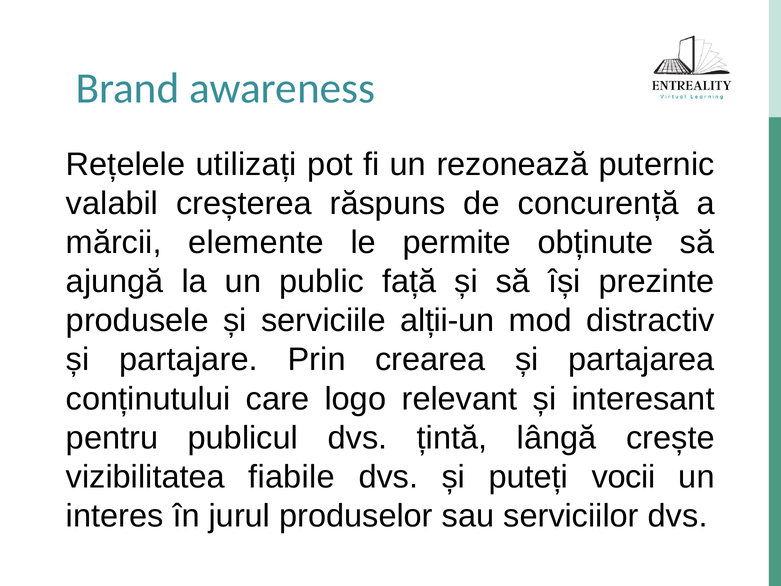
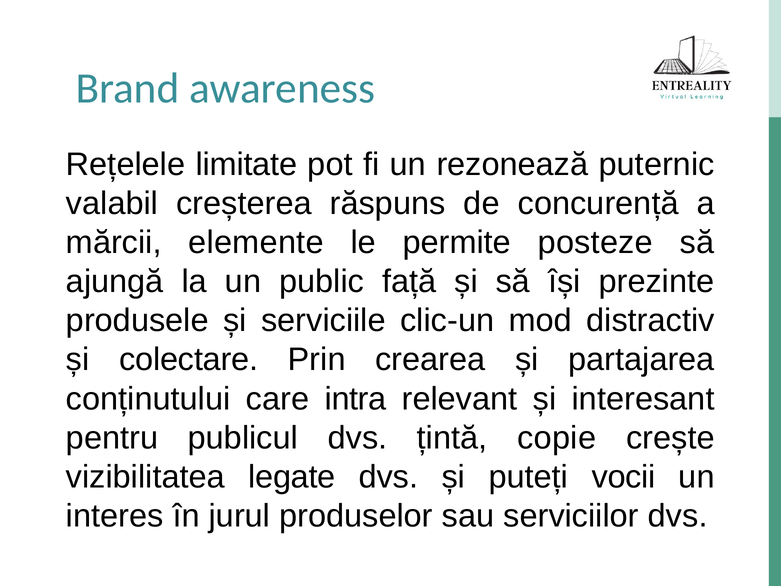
utilizați: utilizați -> limitate
obținute: obținute -> posteze
alții-un: alții-un -> clic-un
partajare: partajare -> colectare
logo: logo -> intra
lângă: lângă -> copie
fiabile: fiabile -> legate
